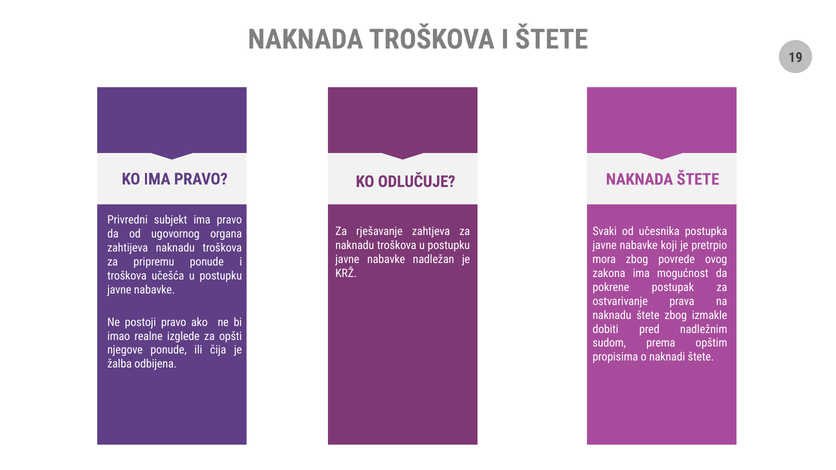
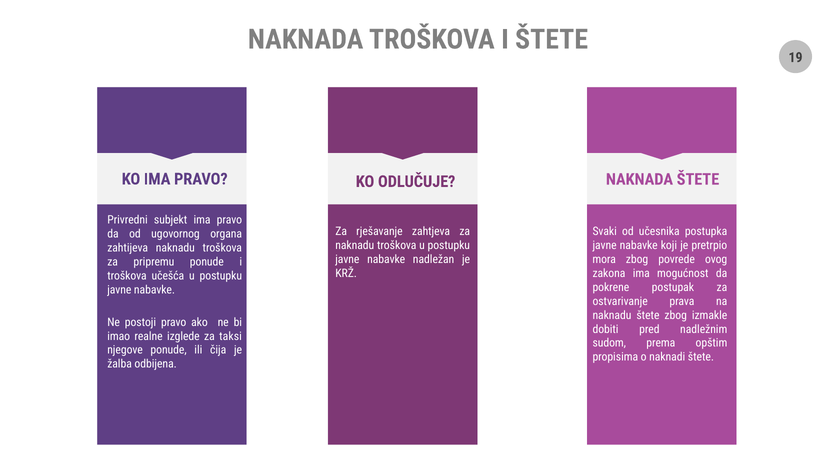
opšti: opšti -> taksi
